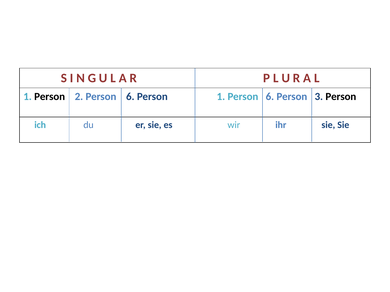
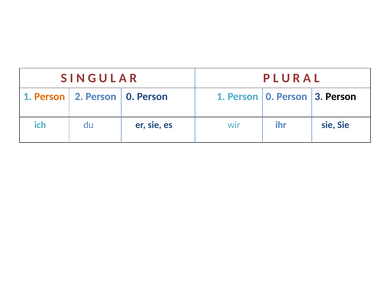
Person at (50, 97) colour: black -> orange
2 Person 6: 6 -> 0
1 Person 6: 6 -> 0
